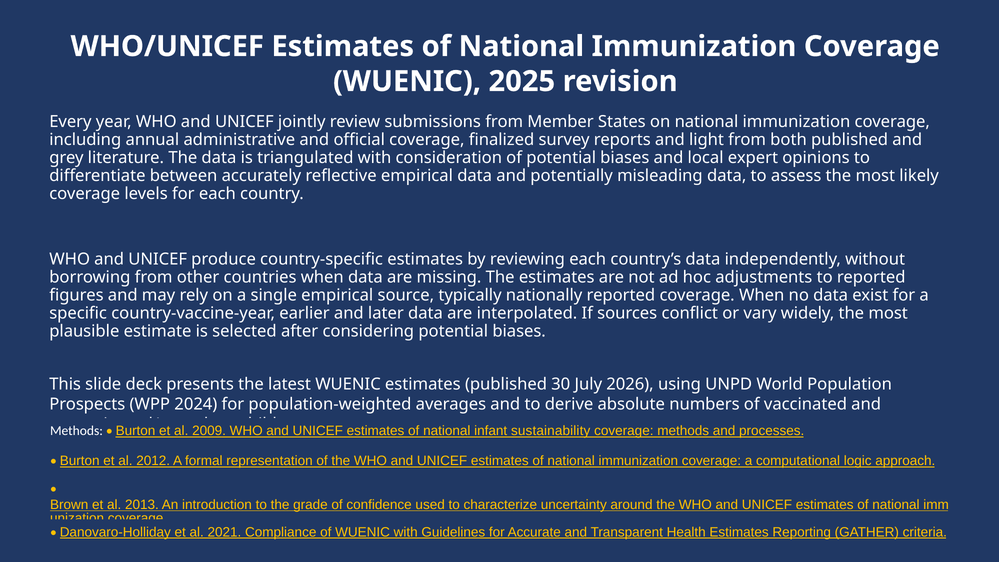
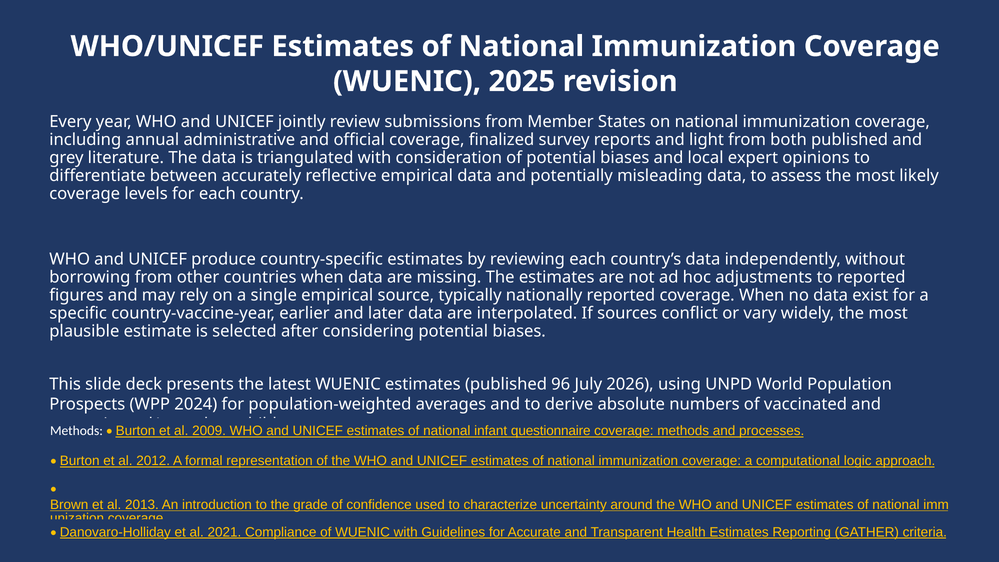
30: 30 -> 96
sustainability: sustainability -> questionnaire
